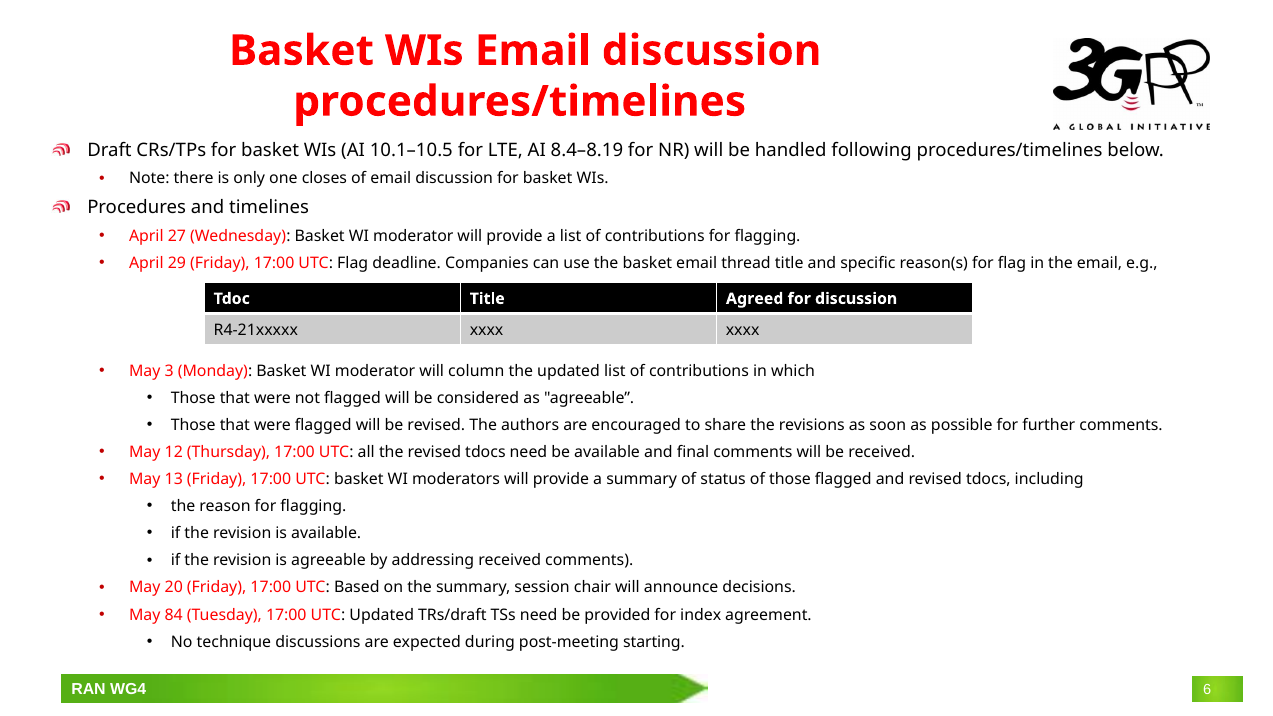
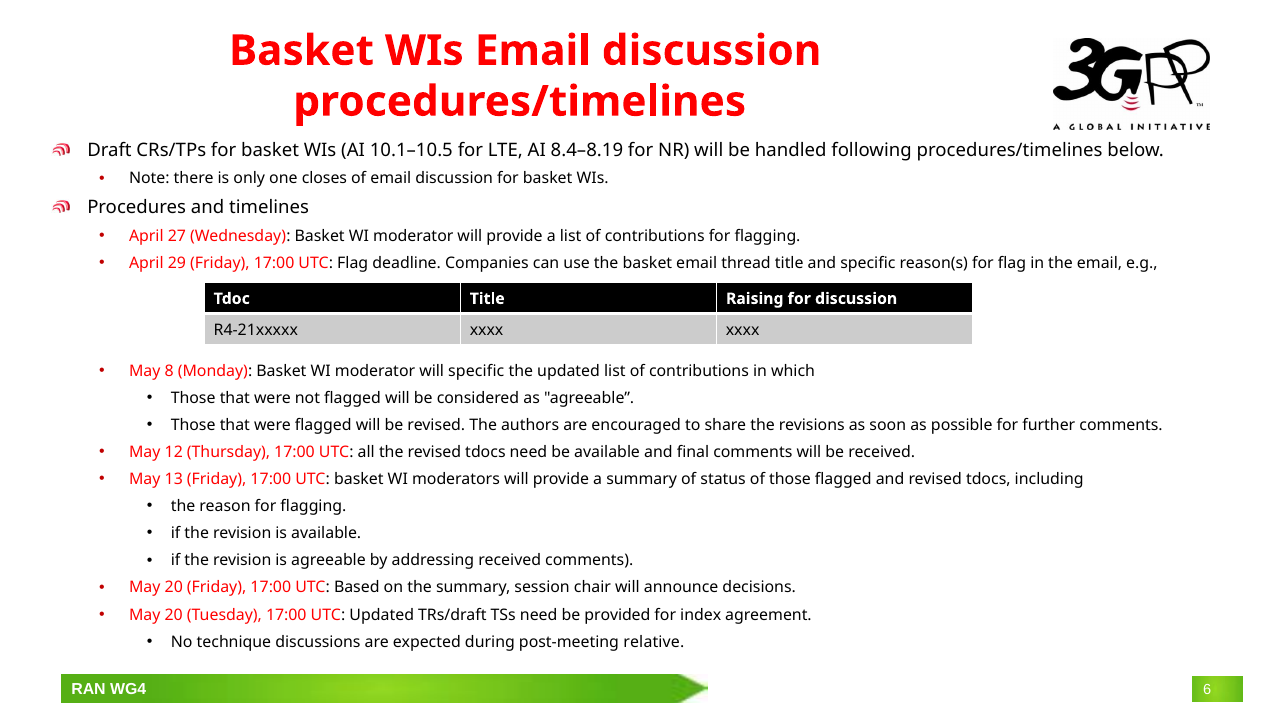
Agreed: Agreed -> Raising
3: 3 -> 8
will column: column -> specific
84 at (174, 615): 84 -> 20
starting: starting -> relative
